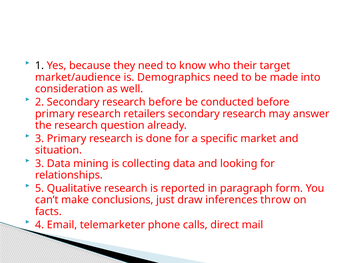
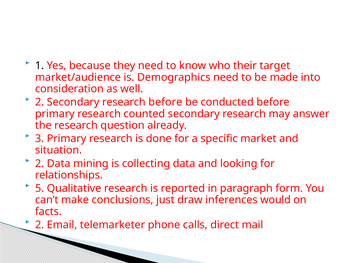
retailers: retailers -> counted
3 at (40, 164): 3 -> 2
throw: throw -> would
4 at (40, 225): 4 -> 2
